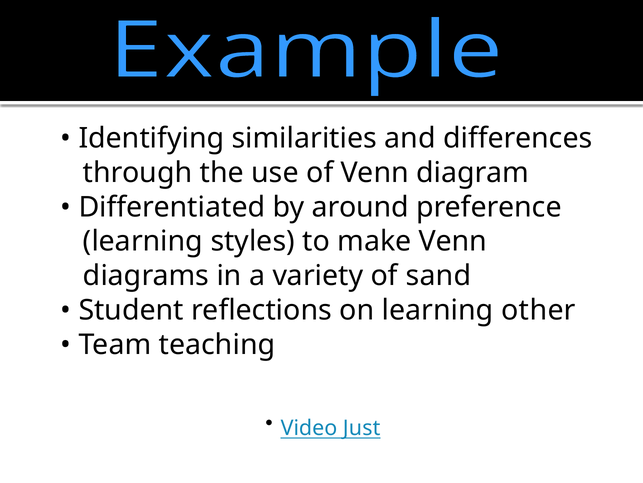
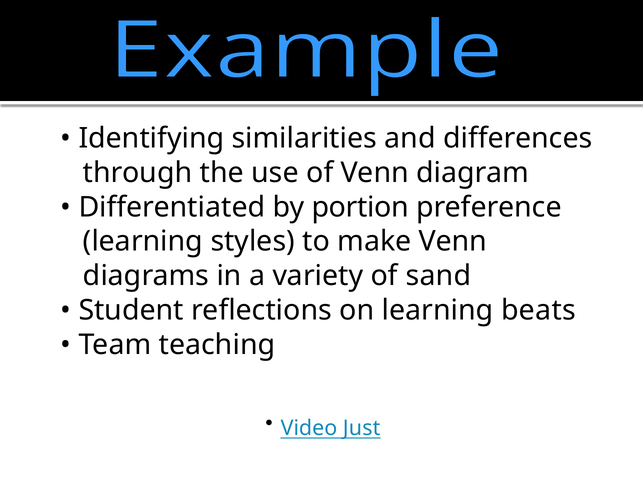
around: around -> portion
other: other -> beats
